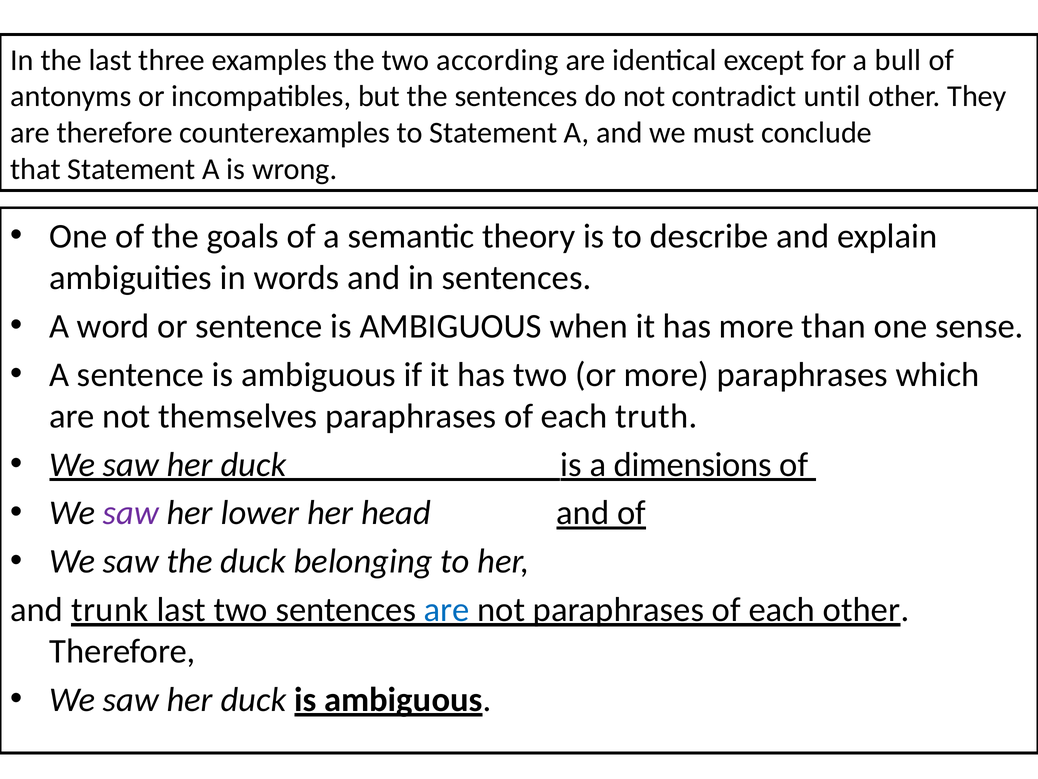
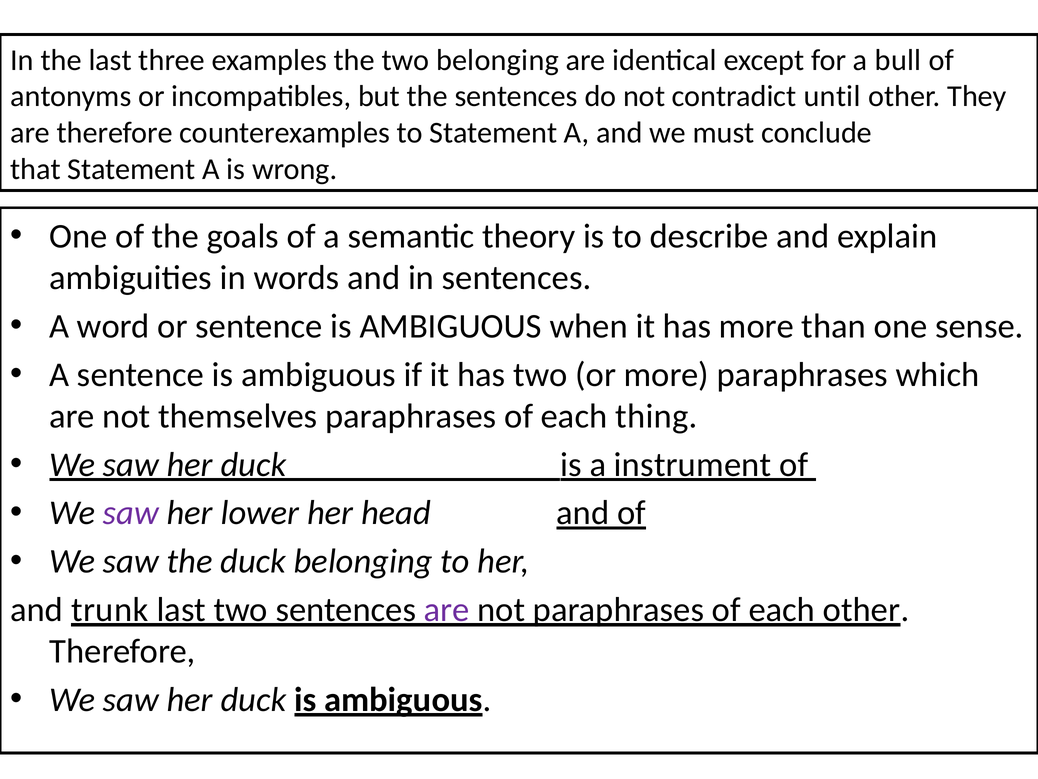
two according: according -> belonging
truth: truth -> thing
dimensions: dimensions -> instrument
are at (447, 610) colour: blue -> purple
